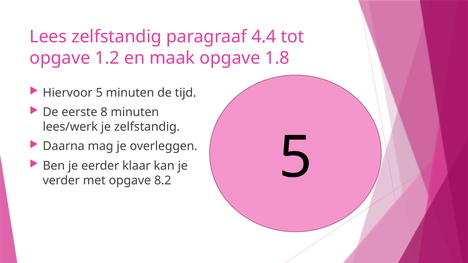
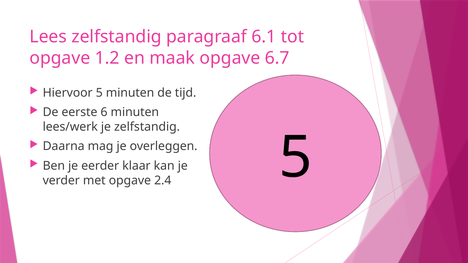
4.4: 4.4 -> 6.1
1.8: 1.8 -> 6.7
8: 8 -> 6
8.2: 8.2 -> 2.4
